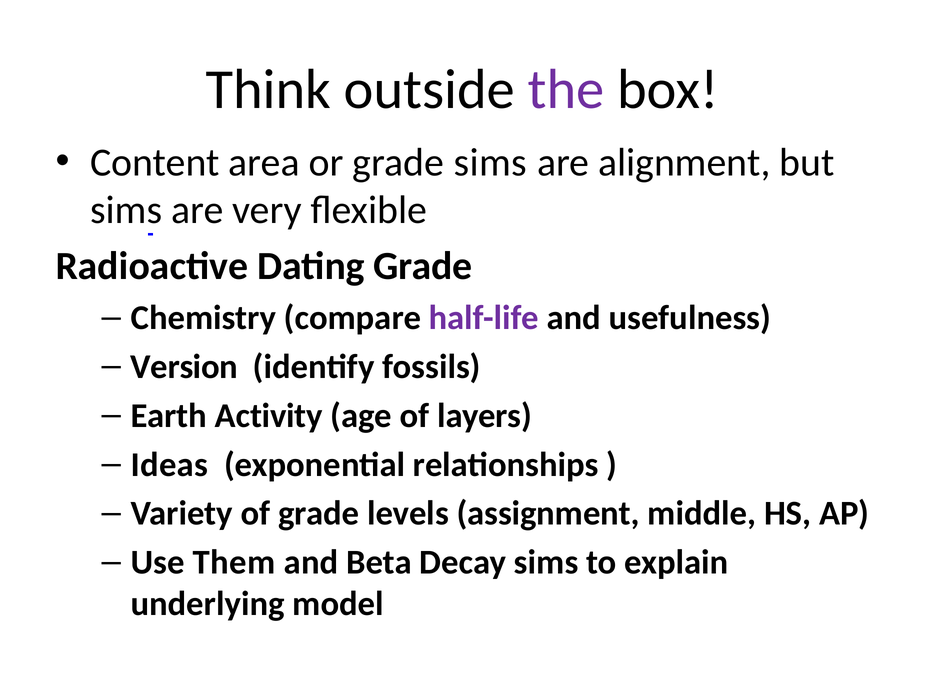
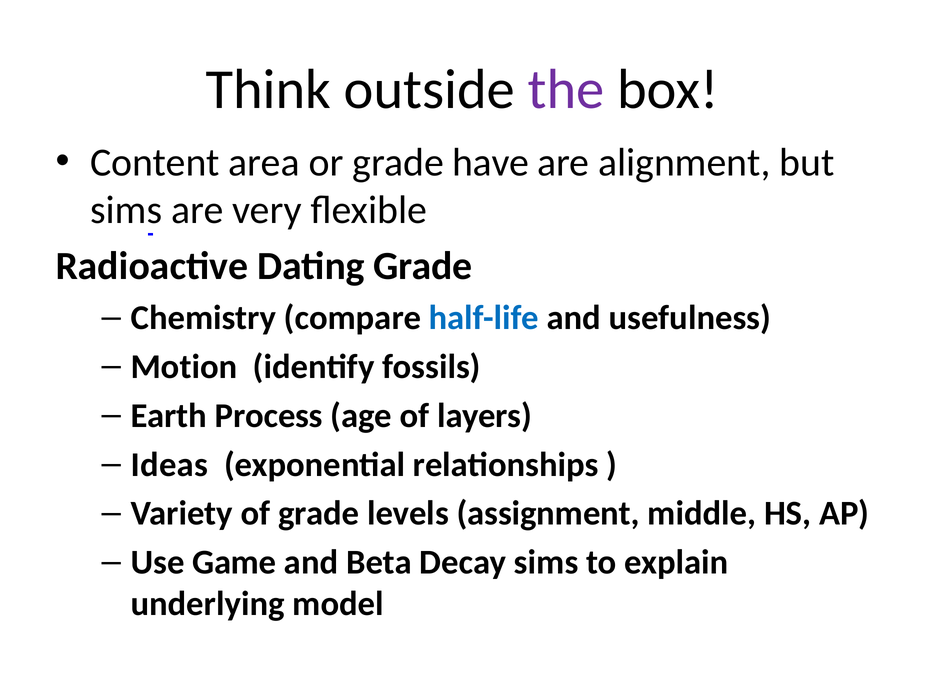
grade sims: sims -> have
half-life colour: purple -> blue
Version: Version -> Motion
Activity: Activity -> Process
Them: Them -> Game
